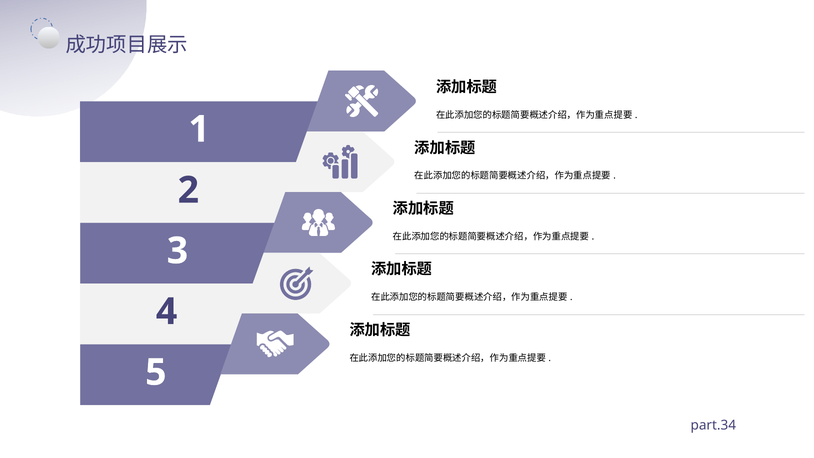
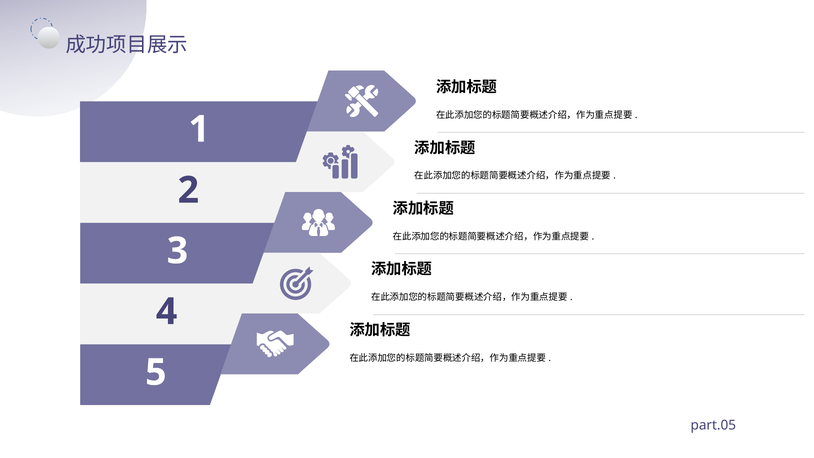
part.34: part.34 -> part.05
